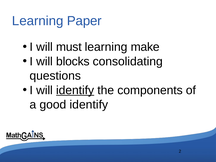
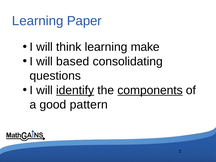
must: must -> think
blocks: blocks -> based
components underline: none -> present
good identify: identify -> pattern
